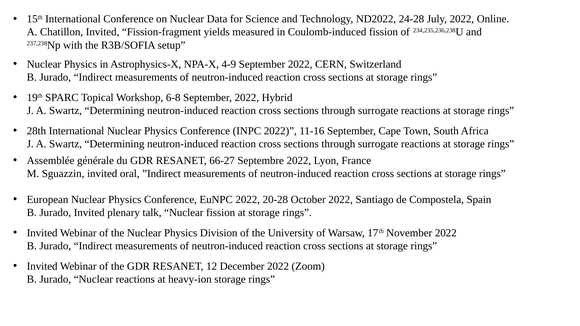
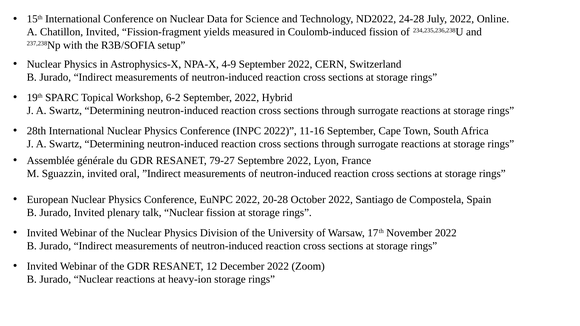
6-8: 6-8 -> 6-2
66-27: 66-27 -> 79-27
